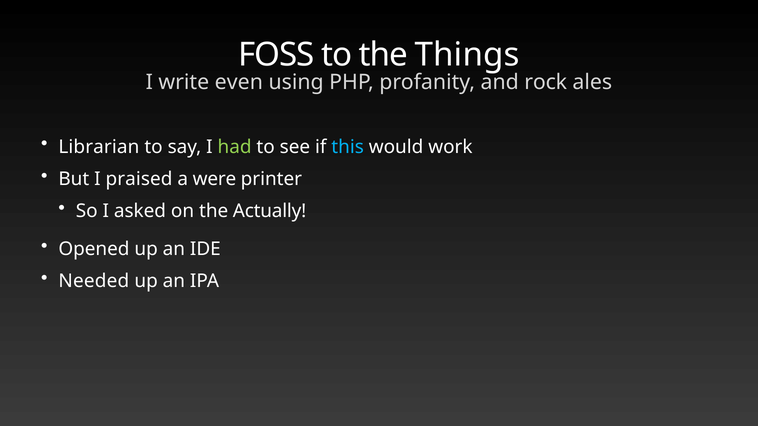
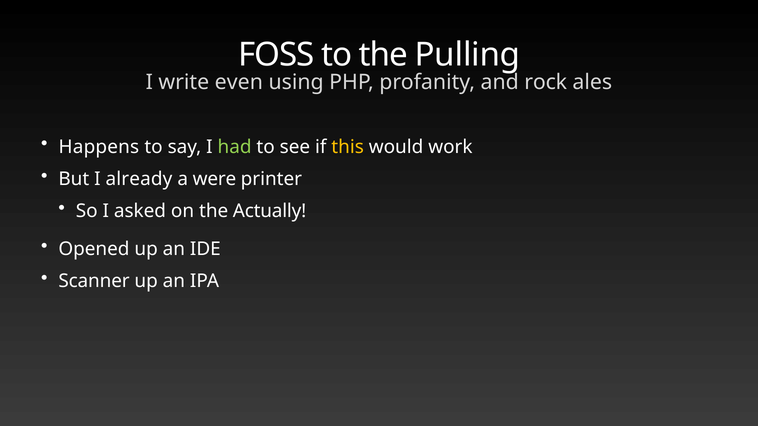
Things: Things -> Pulling
Librarian: Librarian -> Happens
this colour: light blue -> yellow
praised: praised -> already
Needed: Needed -> Scanner
